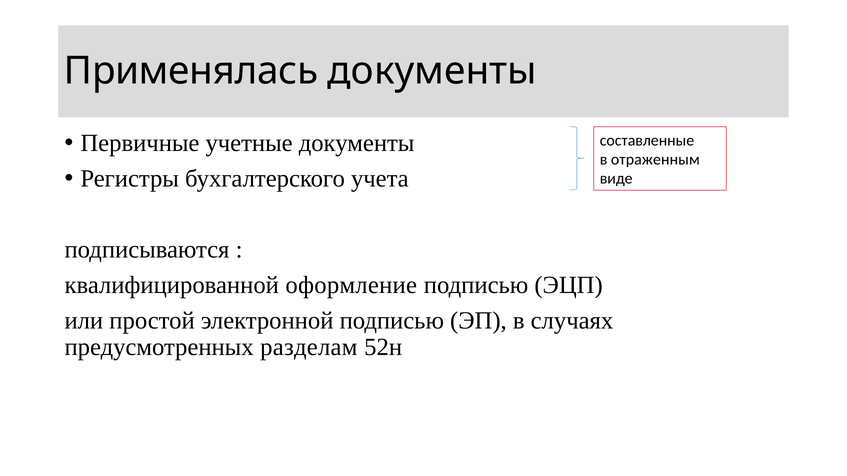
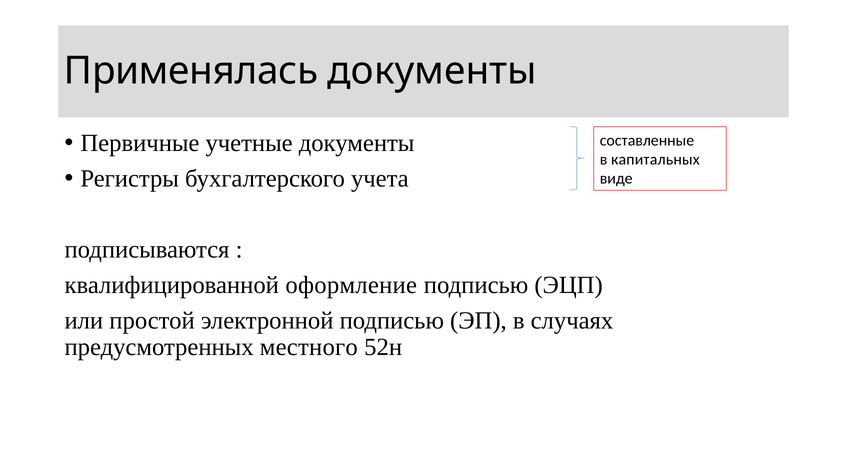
отраженным: отраженным -> капитальных
разделам: разделам -> местного
